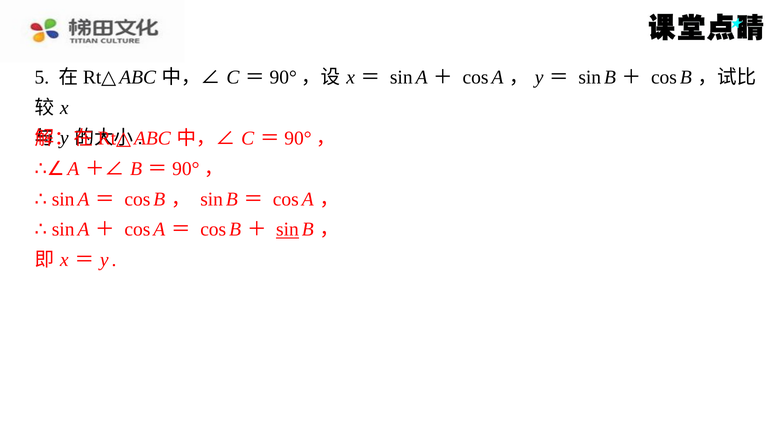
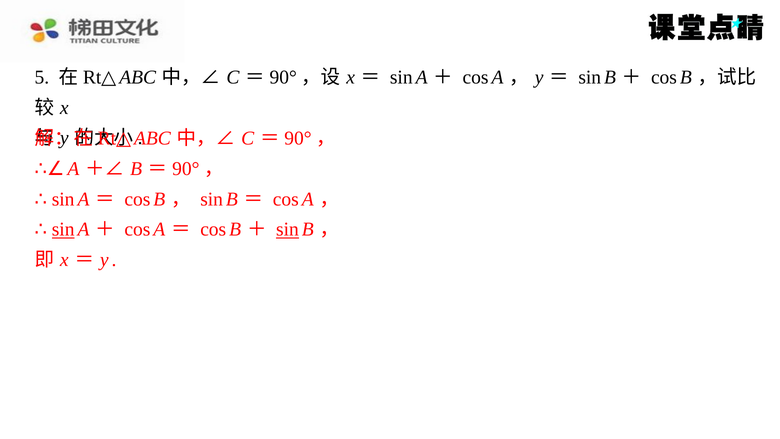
sin at (63, 229) underline: none -> present
